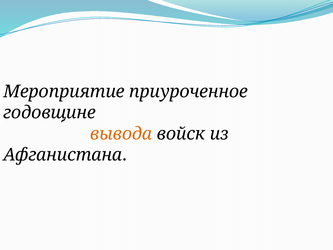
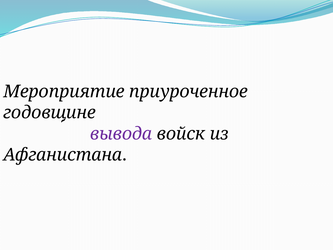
вывода colour: orange -> purple
